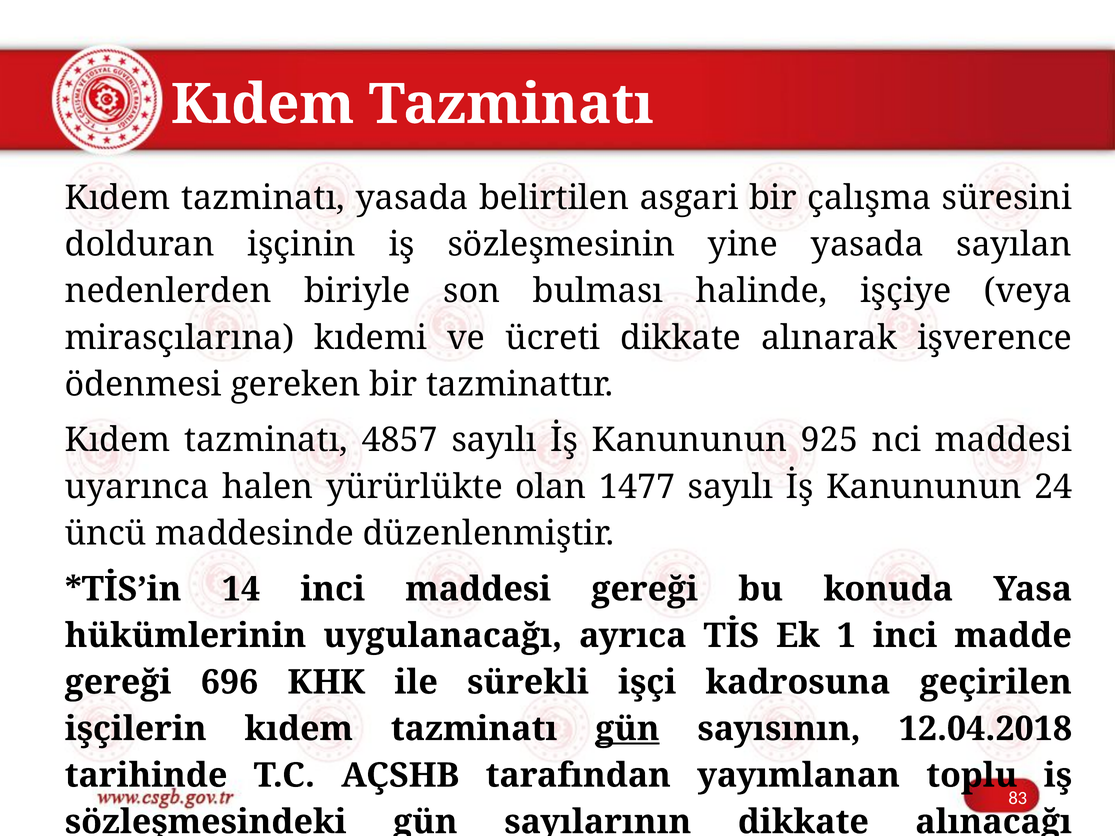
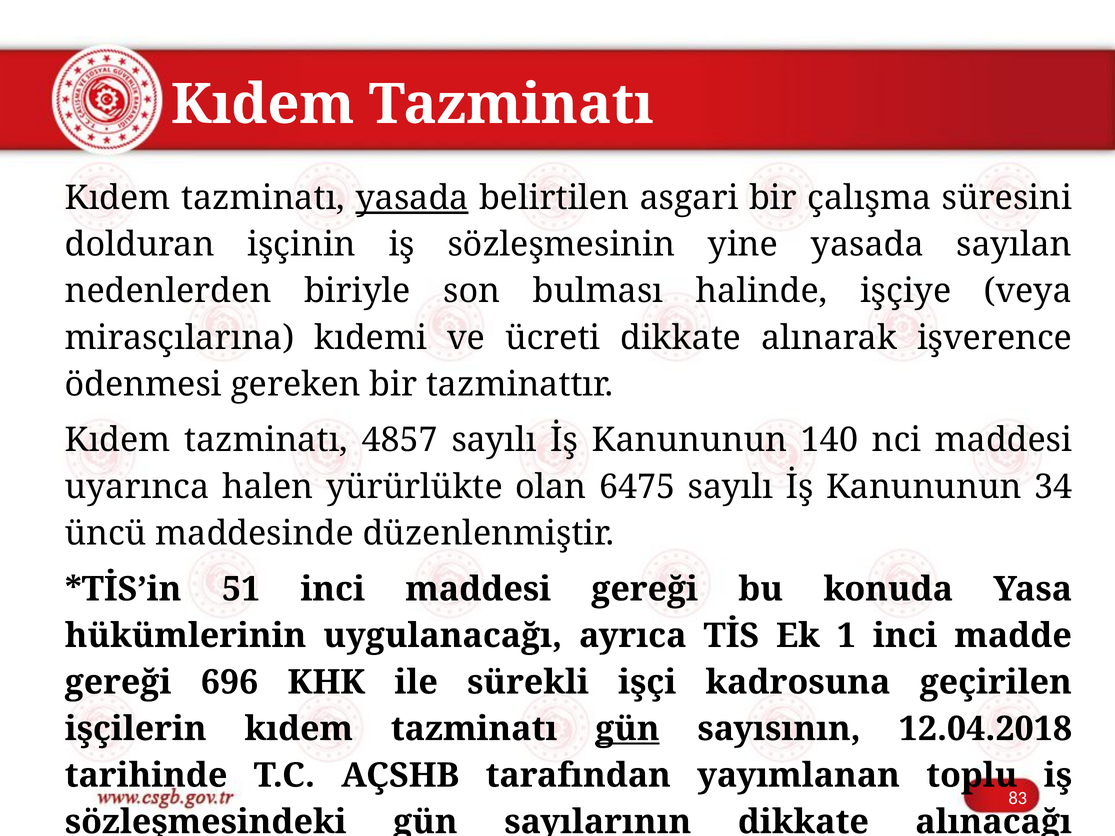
yasada at (412, 198) underline: none -> present
925: 925 -> 140
1477: 1477 -> 6475
24: 24 -> 34
14: 14 -> 51
